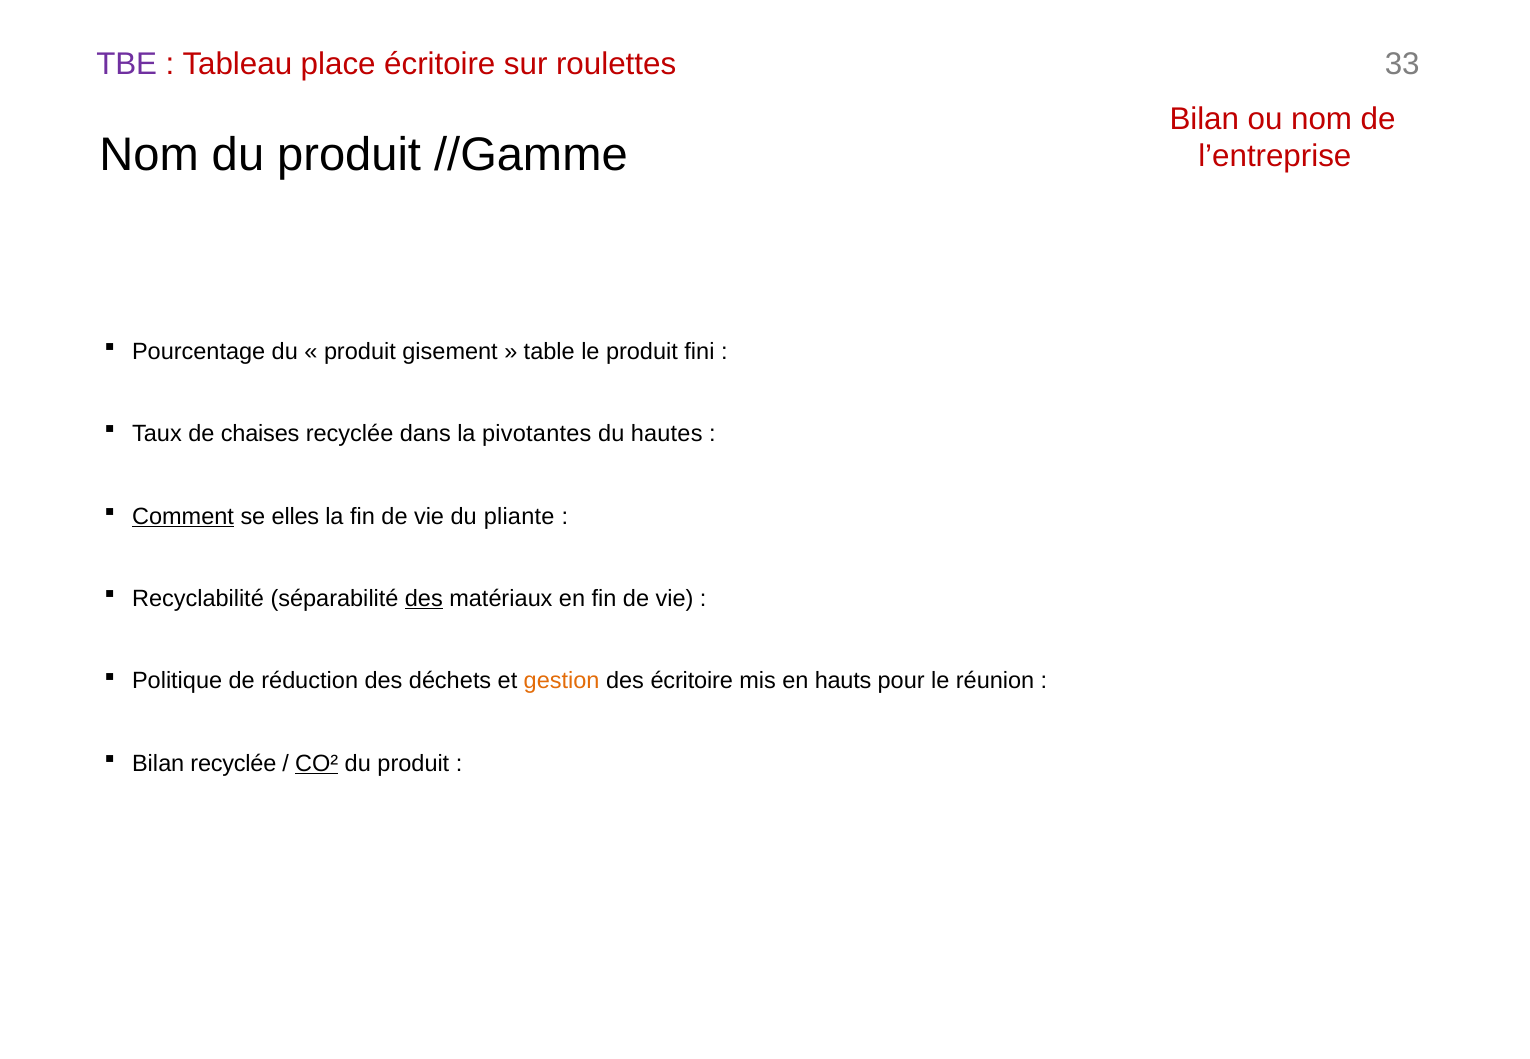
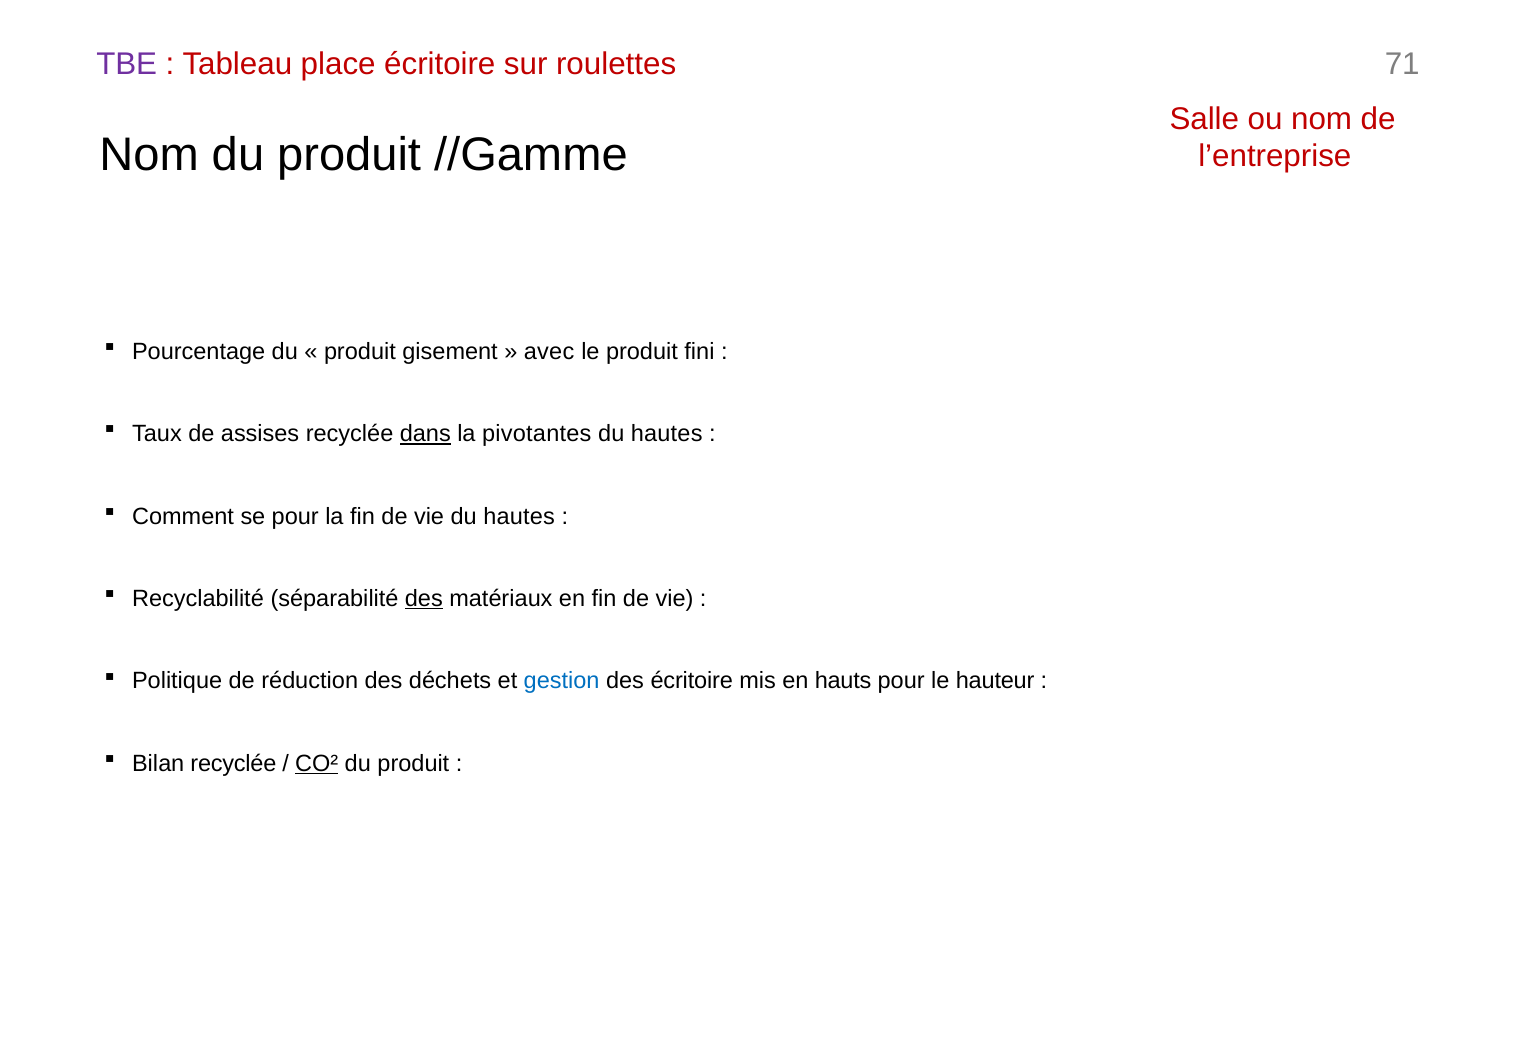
33: 33 -> 71
Bilan at (1204, 119): Bilan -> Salle
table: table -> avec
chaises: chaises -> assises
dans underline: none -> present
Comment underline: present -> none
se elles: elles -> pour
vie du pliante: pliante -> hautes
gestion colour: orange -> blue
réunion: réunion -> hauteur
